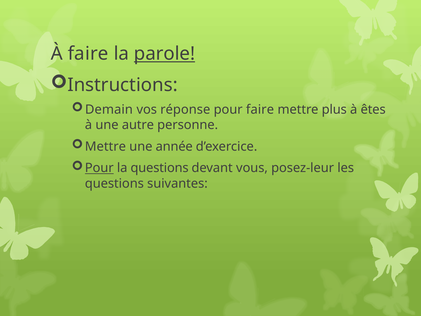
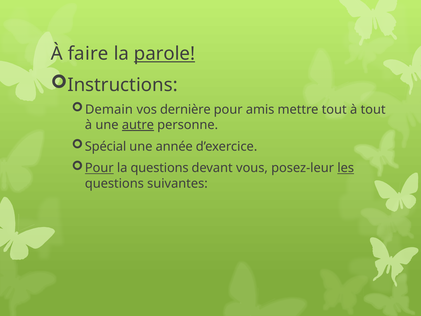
réponse: réponse -> dernière
pour faire: faire -> amis
mettre plus: plus -> tout
à êtes: êtes -> tout
autre underline: none -> present
Mettre at (105, 146): Mettre -> Spécial
les underline: none -> present
